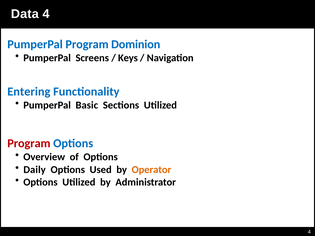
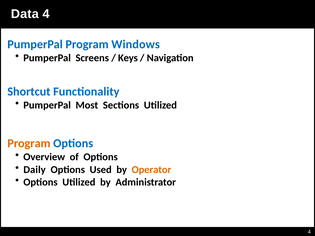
Dominion: Dominion -> Windows
Entering: Entering -> Shortcut
Basic: Basic -> Most
Program at (29, 144) colour: red -> orange
